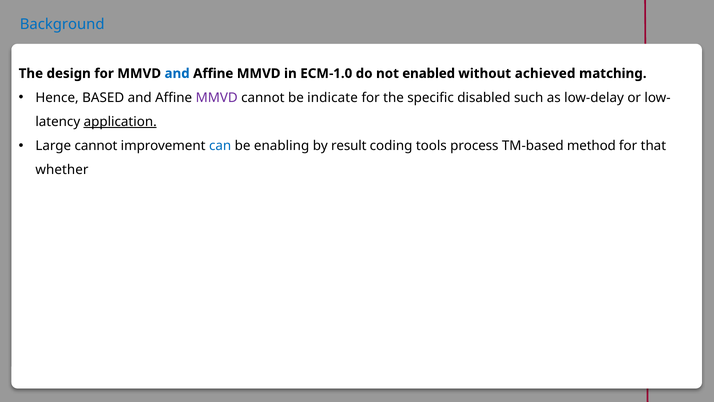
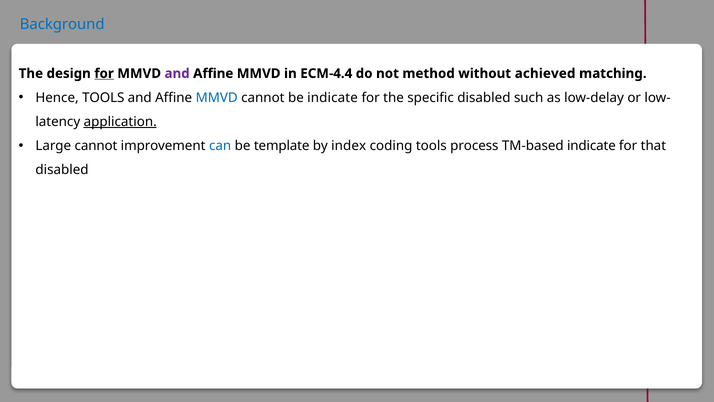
for at (104, 73) underline: none -> present
and at (177, 73) colour: blue -> purple
ECM-1.0: ECM-1.0 -> ECM-4.4
enabled: enabled -> method
Hence BASED: BASED -> TOOLS
MMVD at (217, 98) colour: purple -> blue
enabling: enabling -> template
result: result -> index
TM-based method: method -> indicate
whether at (62, 170): whether -> disabled
